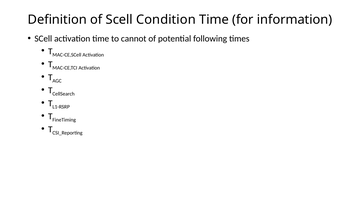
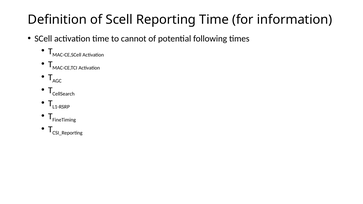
Condition: Condition -> Reporting
